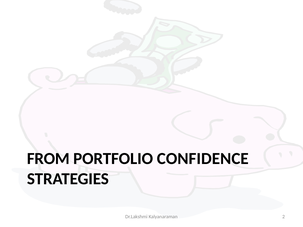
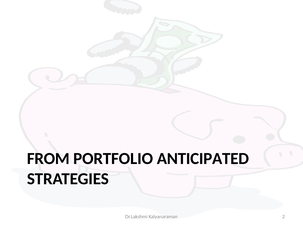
CONFIDENCE: CONFIDENCE -> ANTICIPATED
